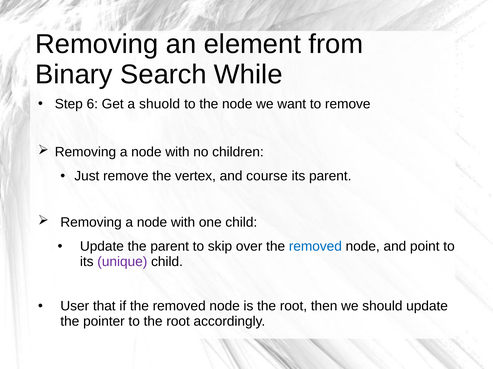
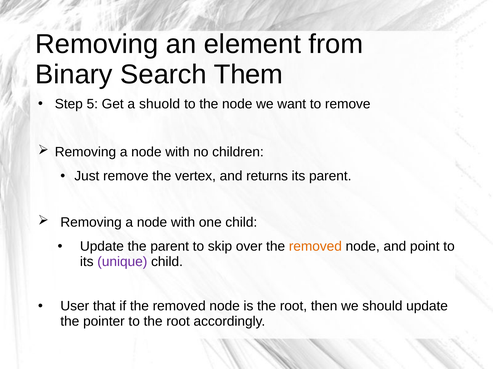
While: While -> Them
6: 6 -> 5
course: course -> returns
removed at (315, 247) colour: blue -> orange
